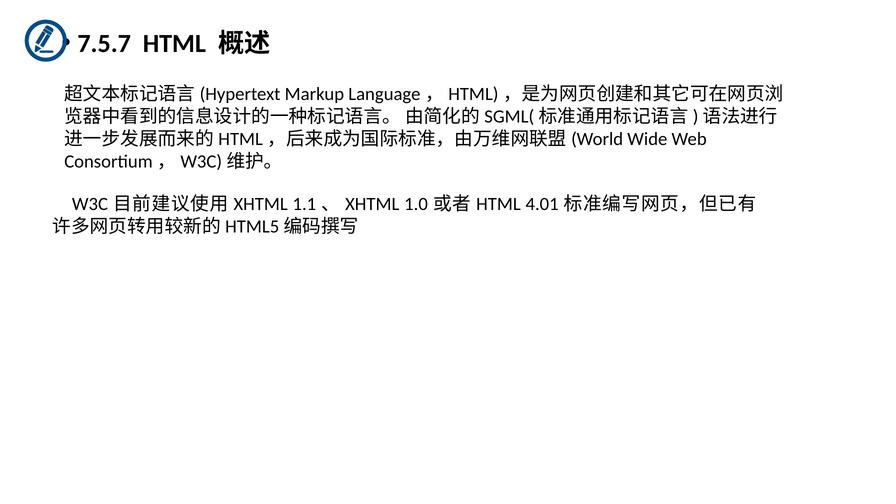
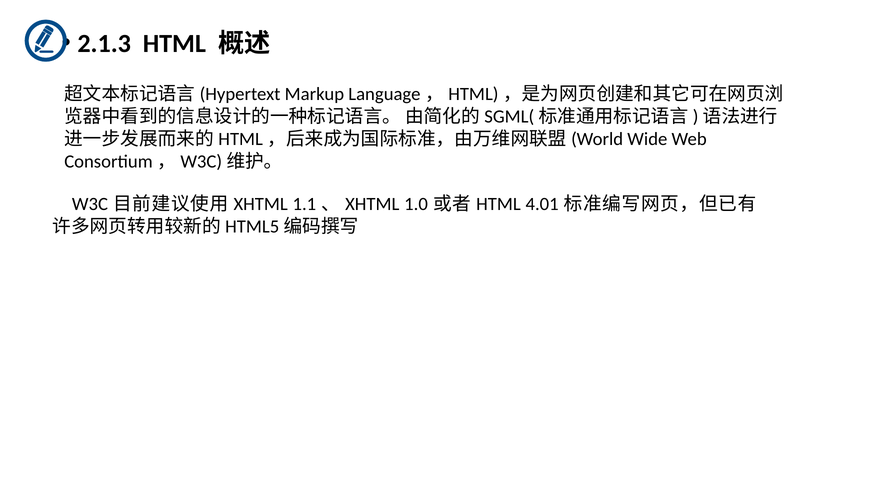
7.5.7: 7.5.7 -> 2.1.3
